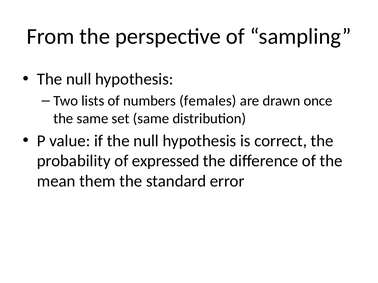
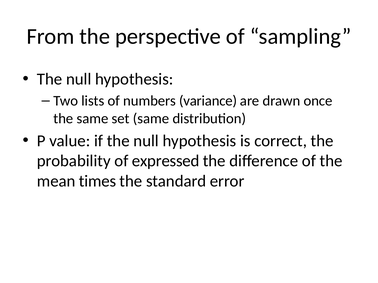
females: females -> variance
them: them -> times
